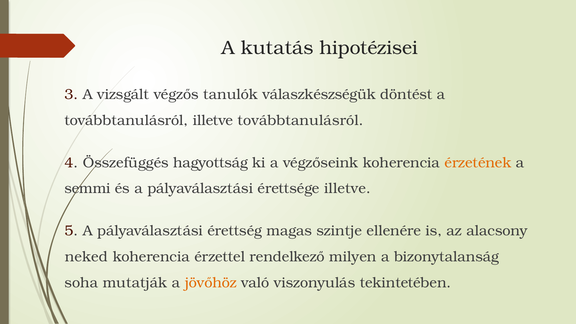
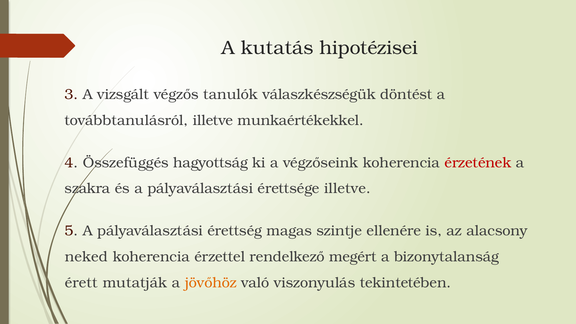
illetve továbbtanulásról: továbbtanulásról -> munkaértékekkel
érzetének colour: orange -> red
semmi: semmi -> szakra
milyen: milyen -> megért
soha: soha -> érett
